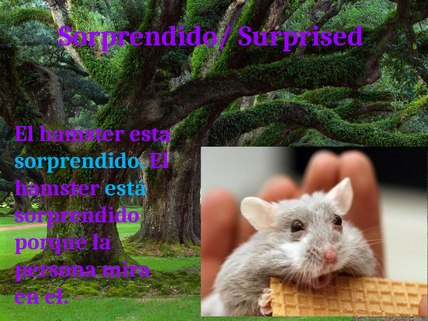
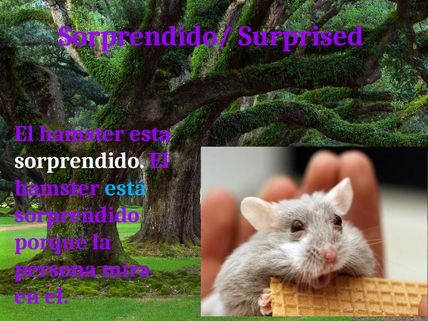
sorprendido at (80, 161) colour: light blue -> white
